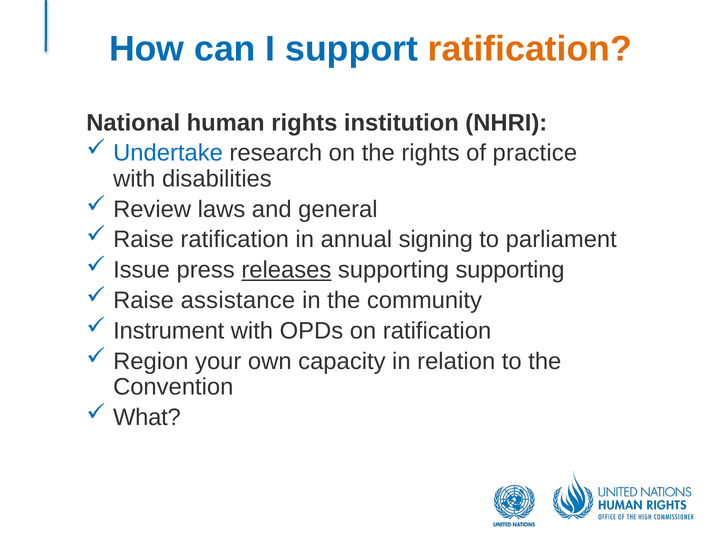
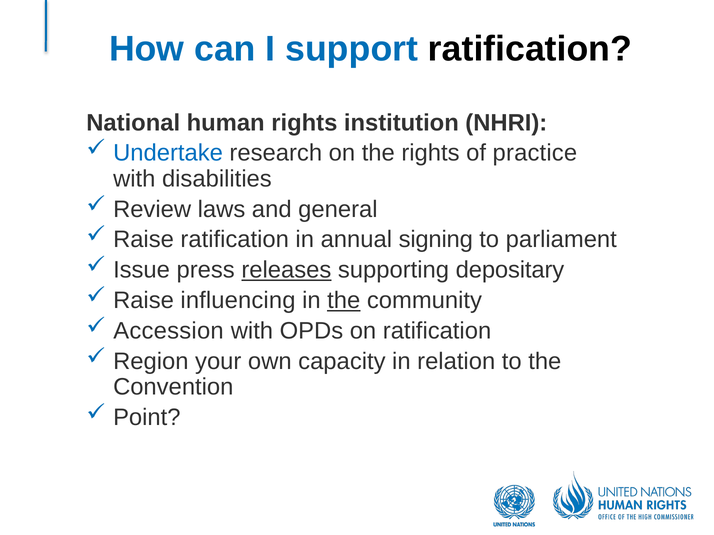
ratification at (530, 49) colour: orange -> black
supporting supporting: supporting -> depositary
assistance: assistance -> influencing
the at (344, 301) underline: none -> present
Instrument: Instrument -> Accession
What: What -> Point
